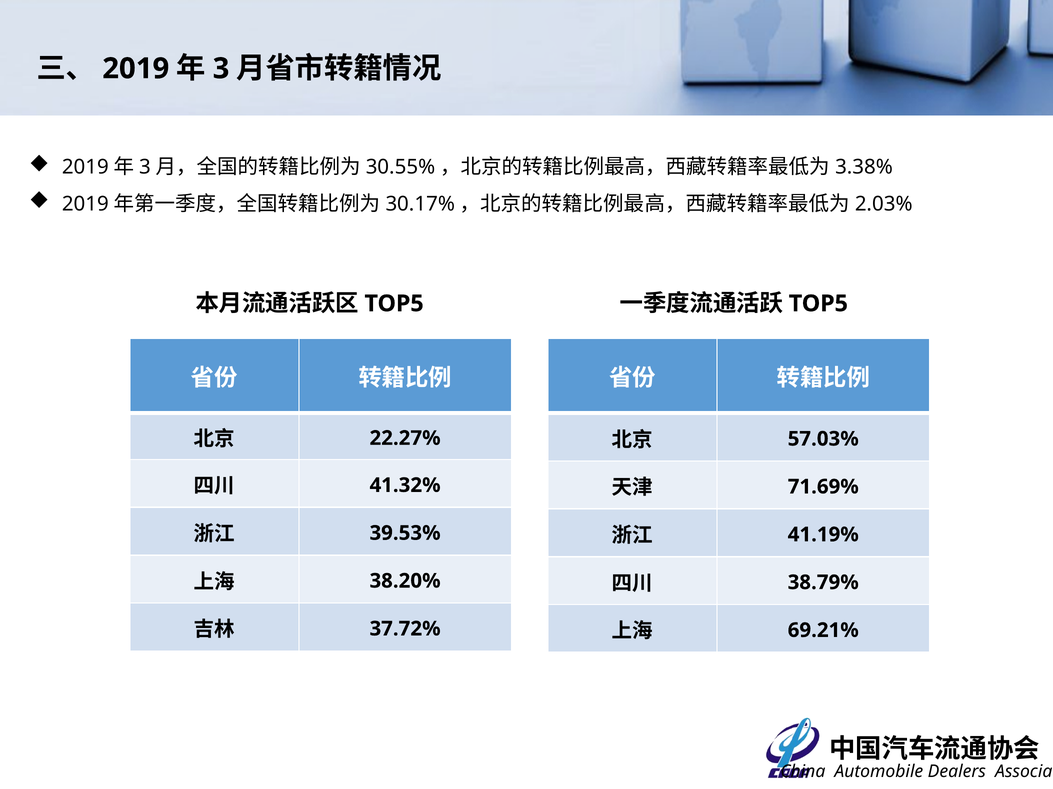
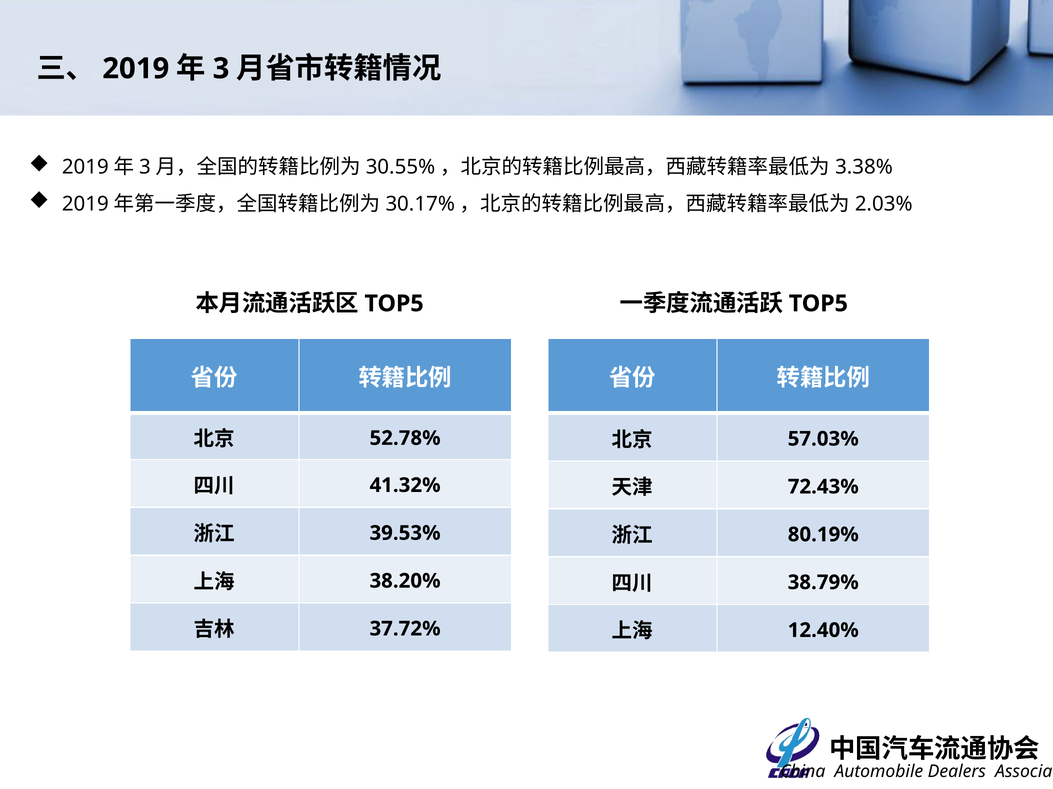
22.27%: 22.27% -> 52.78%
71.69%: 71.69% -> 72.43%
41.19%: 41.19% -> 80.19%
69.21%: 69.21% -> 12.40%
